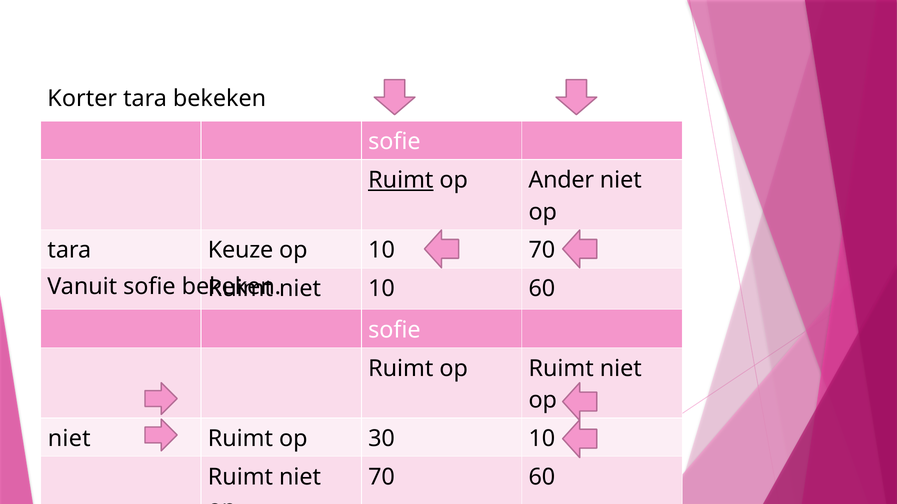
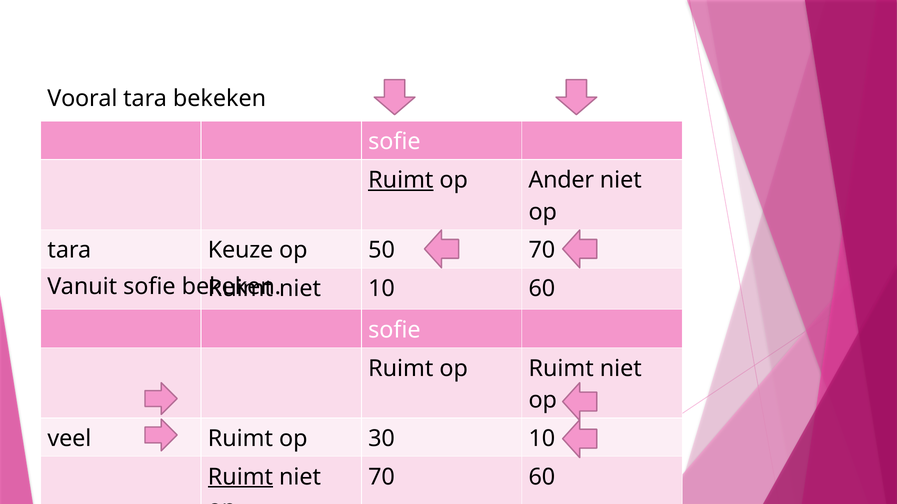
Korter: Korter -> Vooral
10 at (382, 251): 10 -> 50
niet at (69, 439): niet -> veel
Ruimt at (240, 477) underline: none -> present
